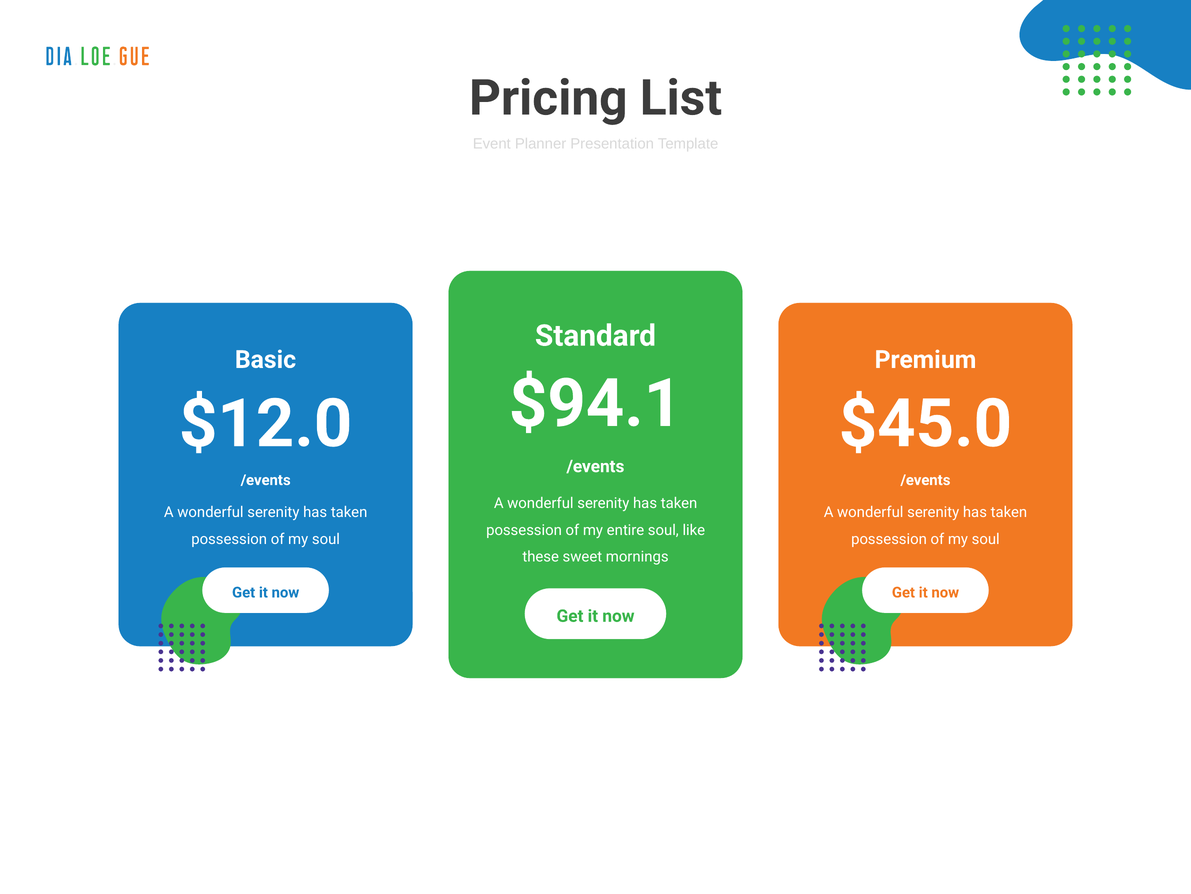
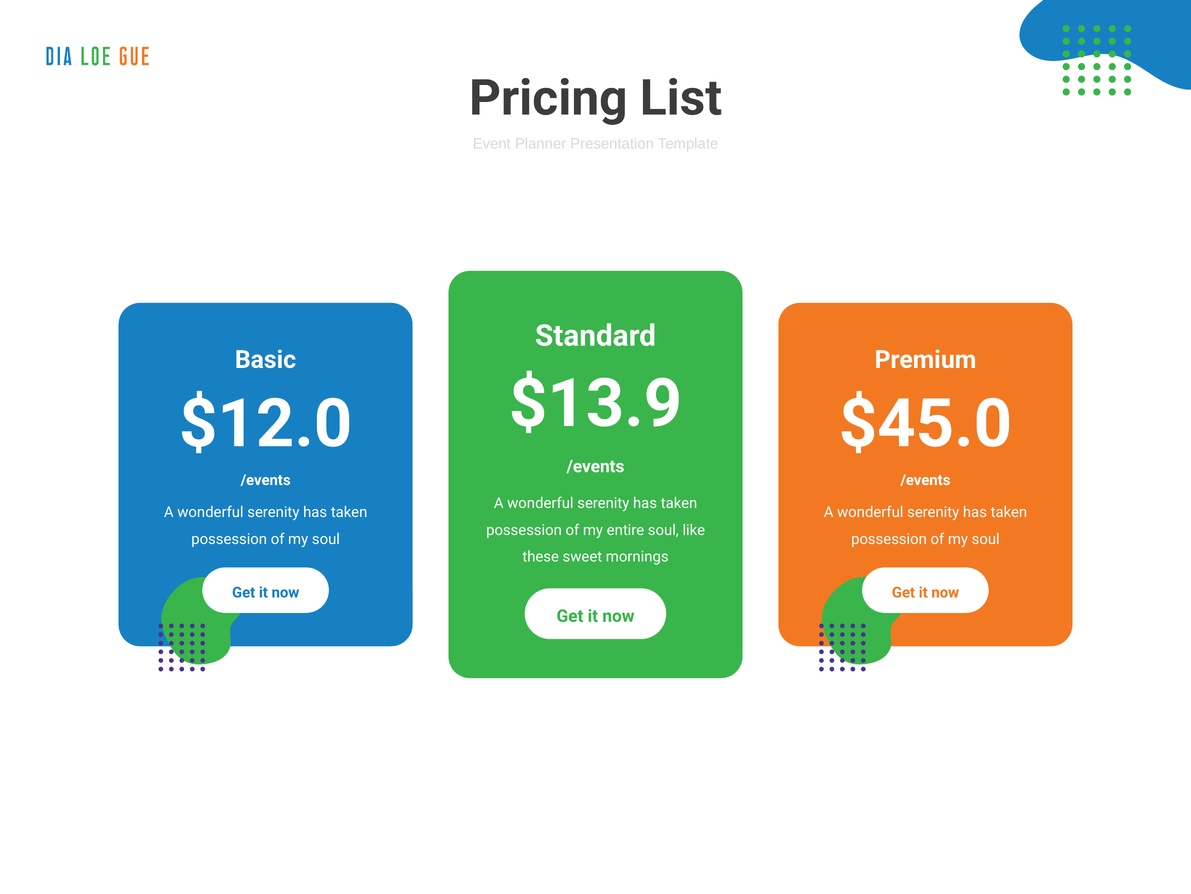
$94.1: $94.1 -> $13.9
